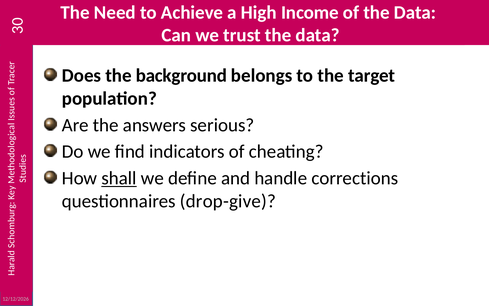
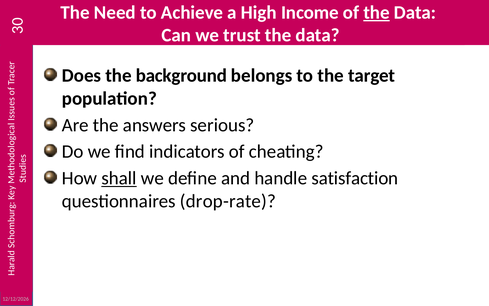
the at (377, 12) underline: none -> present
corrections: corrections -> satisfaction
drop-give: drop-give -> drop-rate
